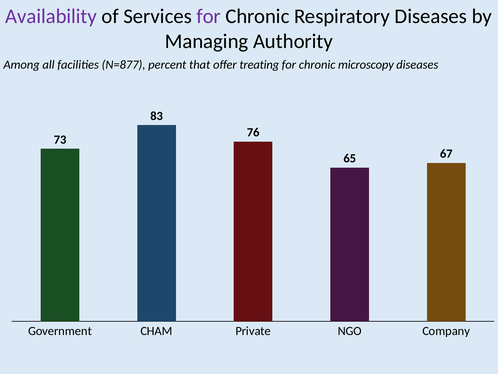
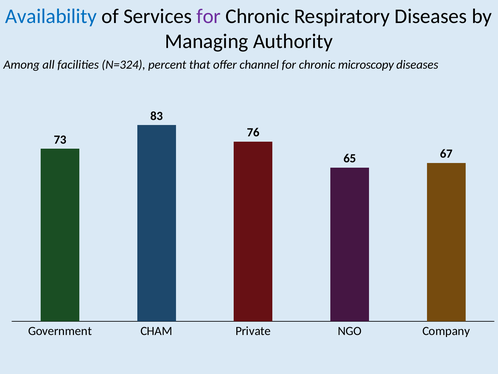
Availability colour: purple -> blue
N=877: N=877 -> N=324
treating: treating -> channel
